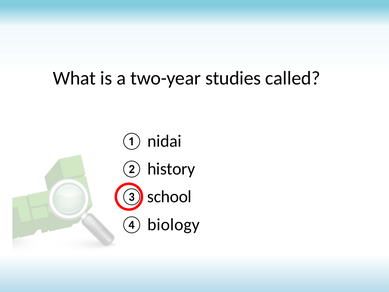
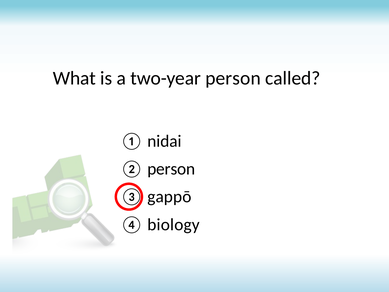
two-year studies: studies -> person
② history: history -> person
school: school -> gappō
